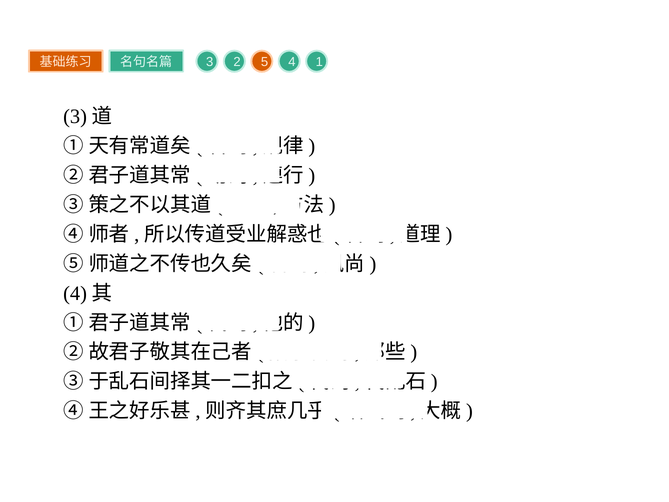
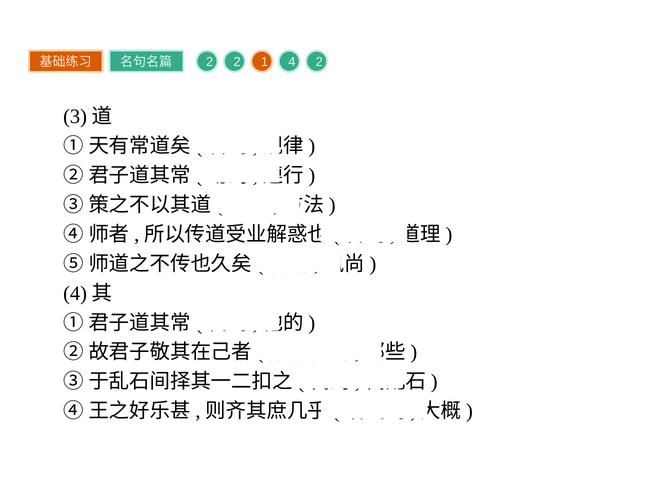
3 at (210, 62): 3 -> 2
5: 5 -> 1
4 1: 1 -> 2
